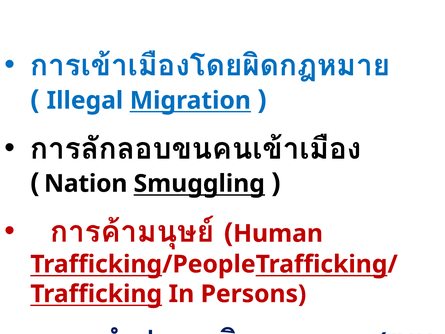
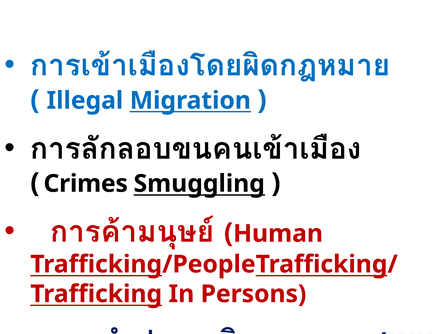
Nation: Nation -> Crimes
